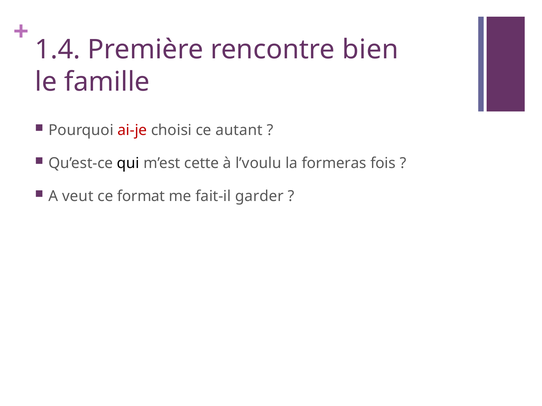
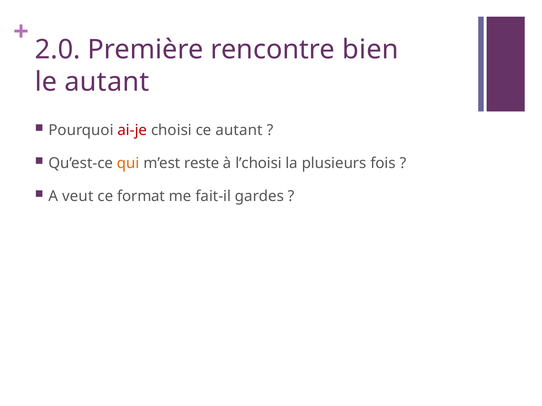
1.4: 1.4 -> 2.0
le famille: famille -> autant
qui colour: black -> orange
cette: cette -> reste
l’voulu: l’voulu -> l’choisi
formeras: formeras -> plusieurs
garder: garder -> gardes
